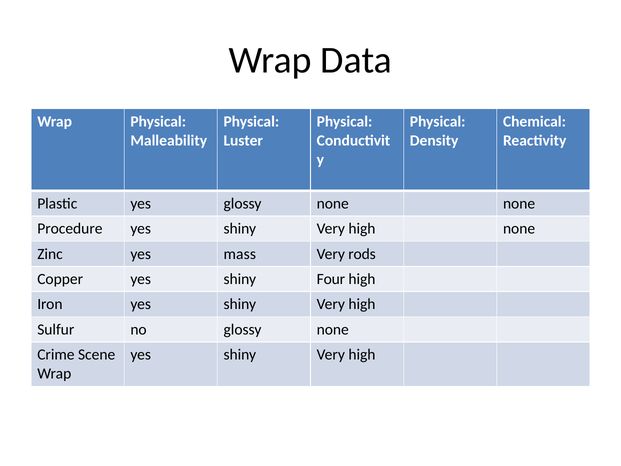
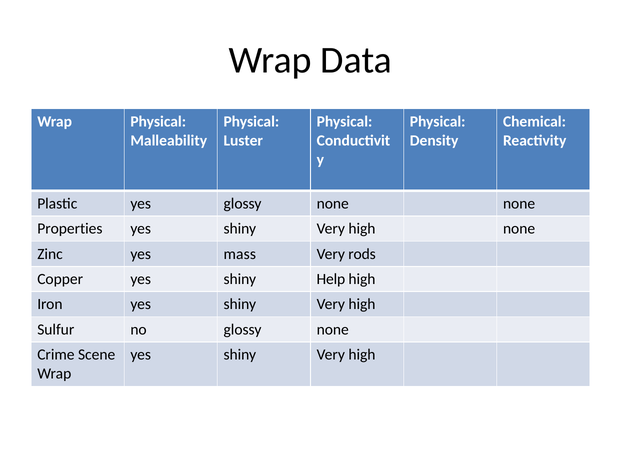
Procedure: Procedure -> Properties
Four: Four -> Help
